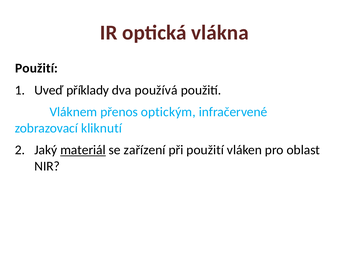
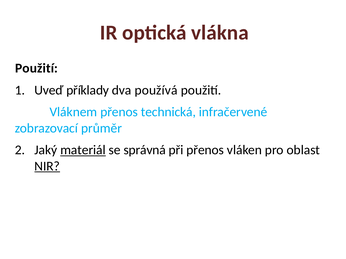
optickým: optickým -> technická
kliknutí: kliknutí -> průměr
zařízení: zařízení -> správná
při použití: použití -> přenos
NIR underline: none -> present
